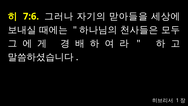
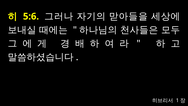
7:6: 7:6 -> 5:6
